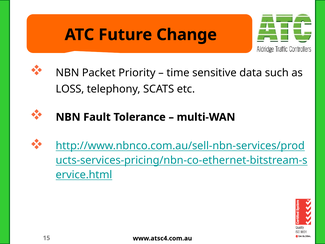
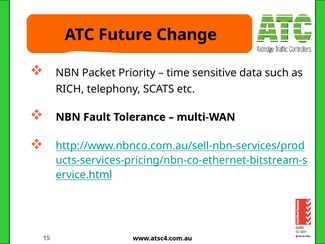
LOSS: LOSS -> RICH
